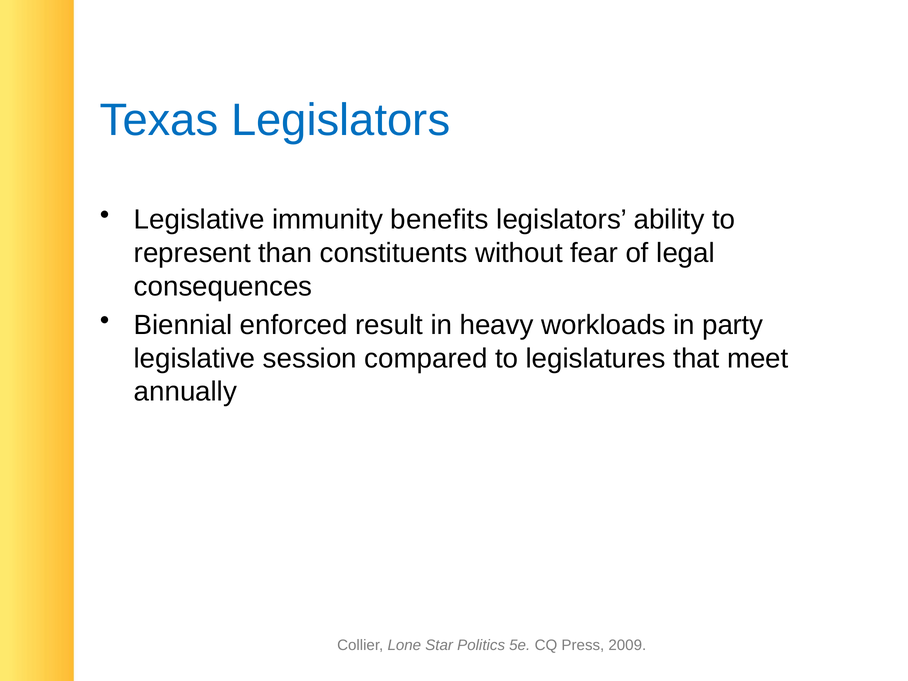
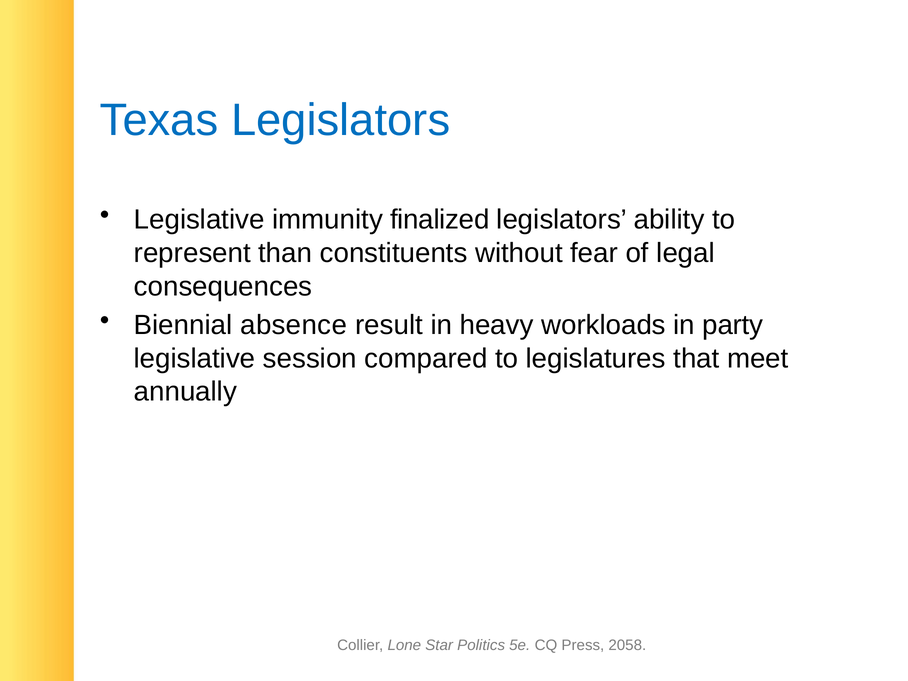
benefits: benefits -> finalized
enforced: enforced -> absence
2009: 2009 -> 2058
